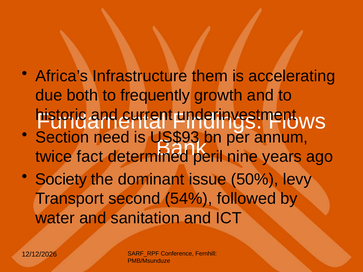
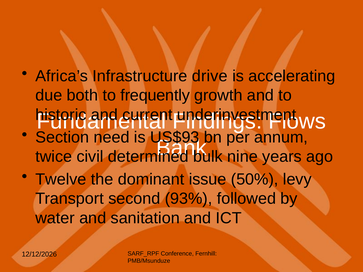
them: them -> drive
fact: fact -> civil
peril: peril -> bulk
Society: Society -> Twelve
54%: 54% -> 93%
